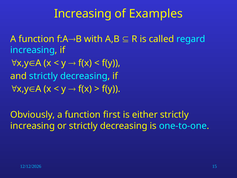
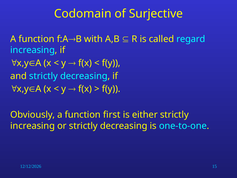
Increasing at (83, 14): Increasing -> Codomain
Examples: Examples -> Surjective
